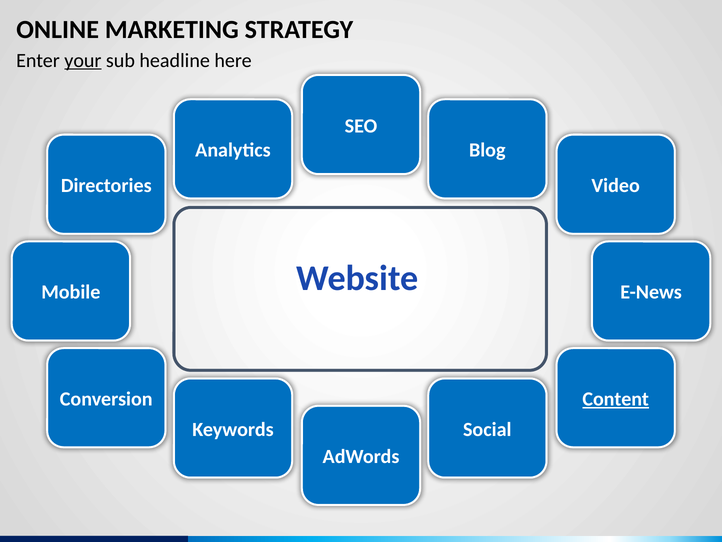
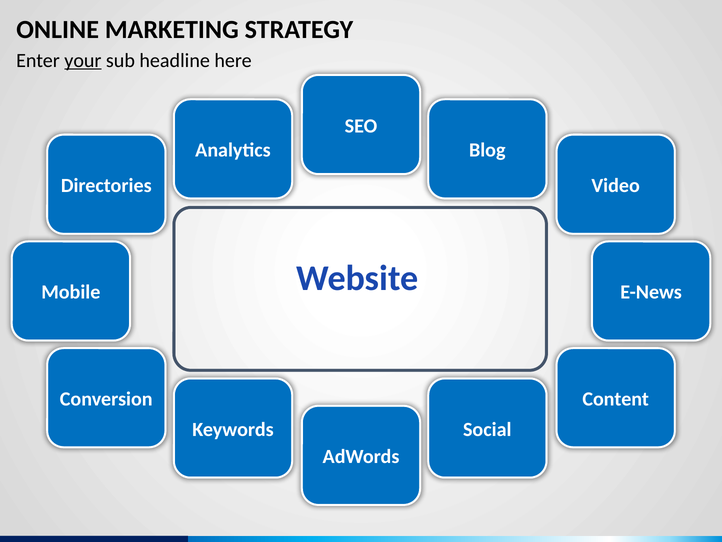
Content underline: present -> none
